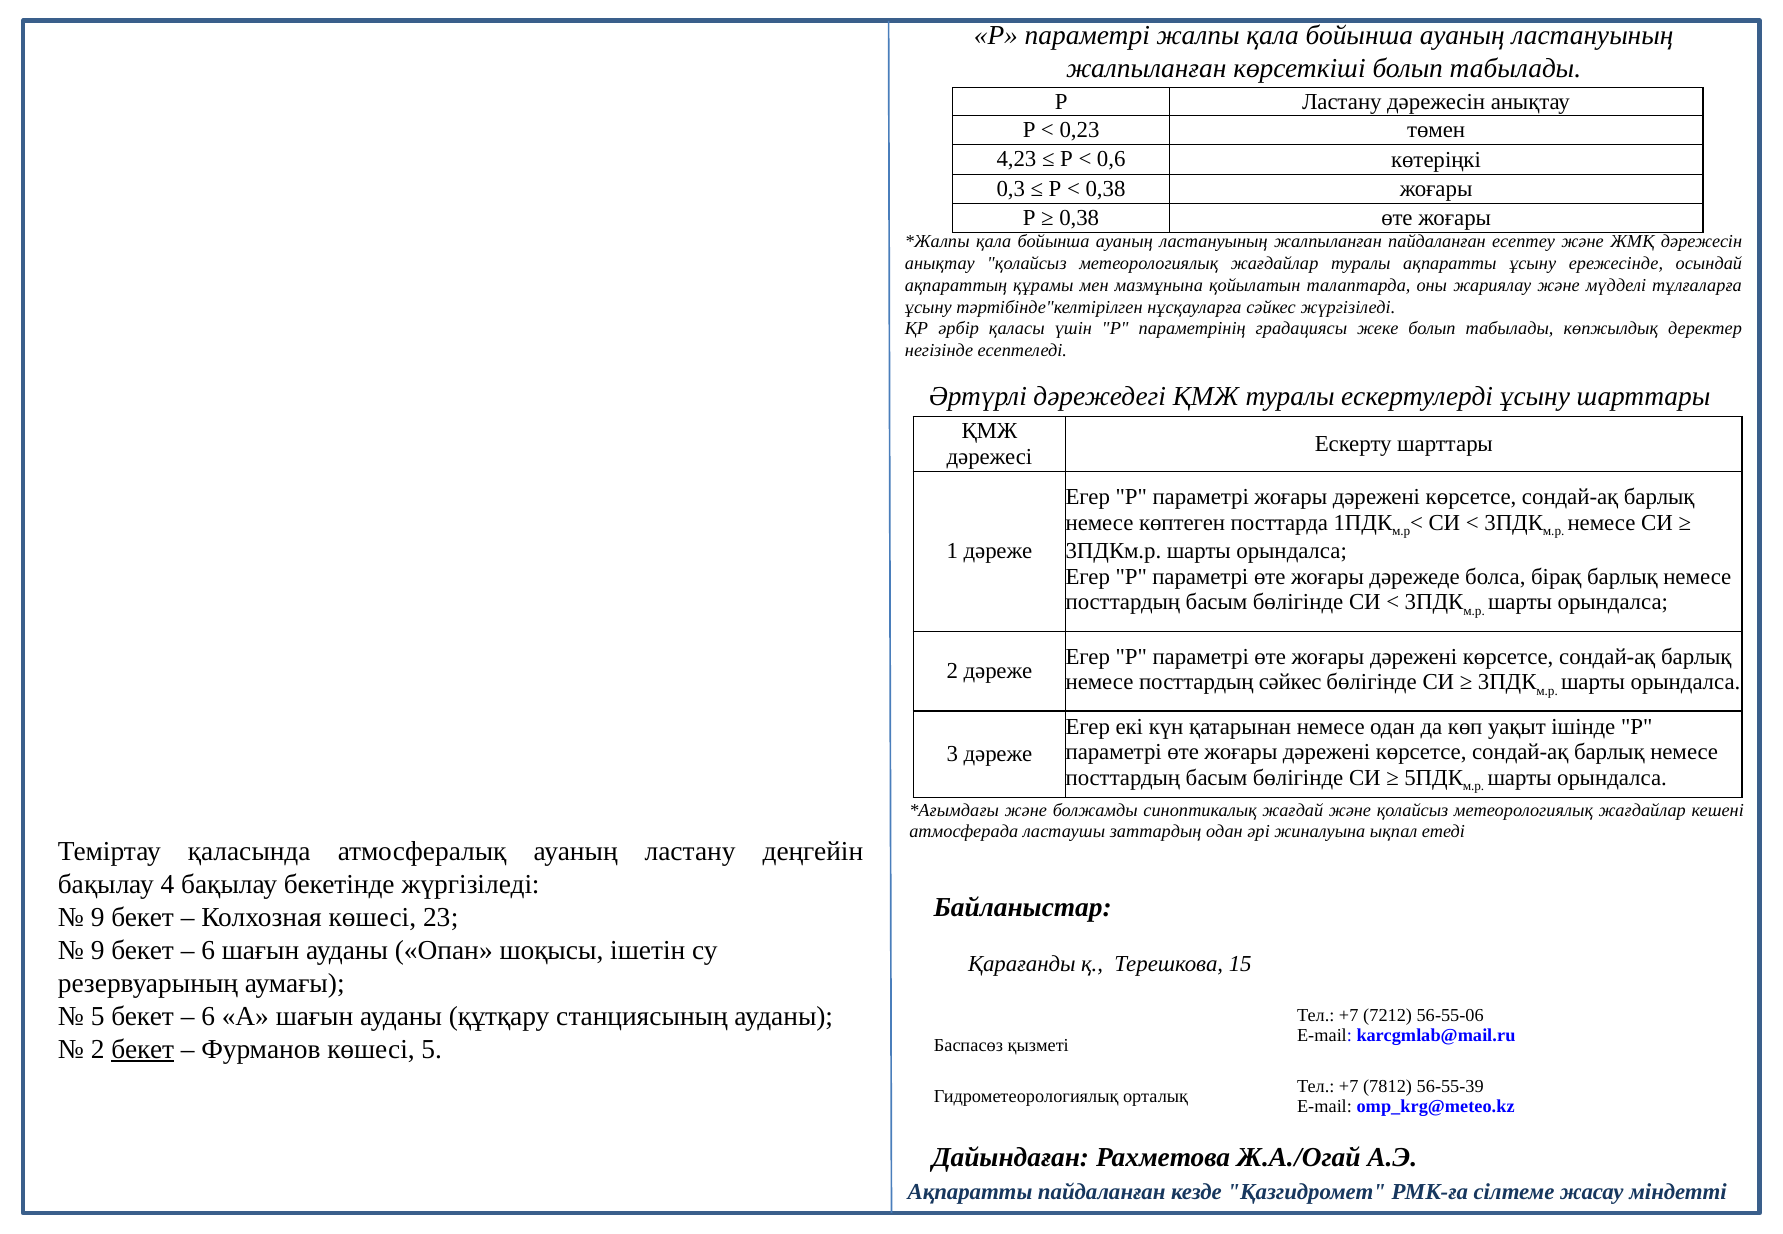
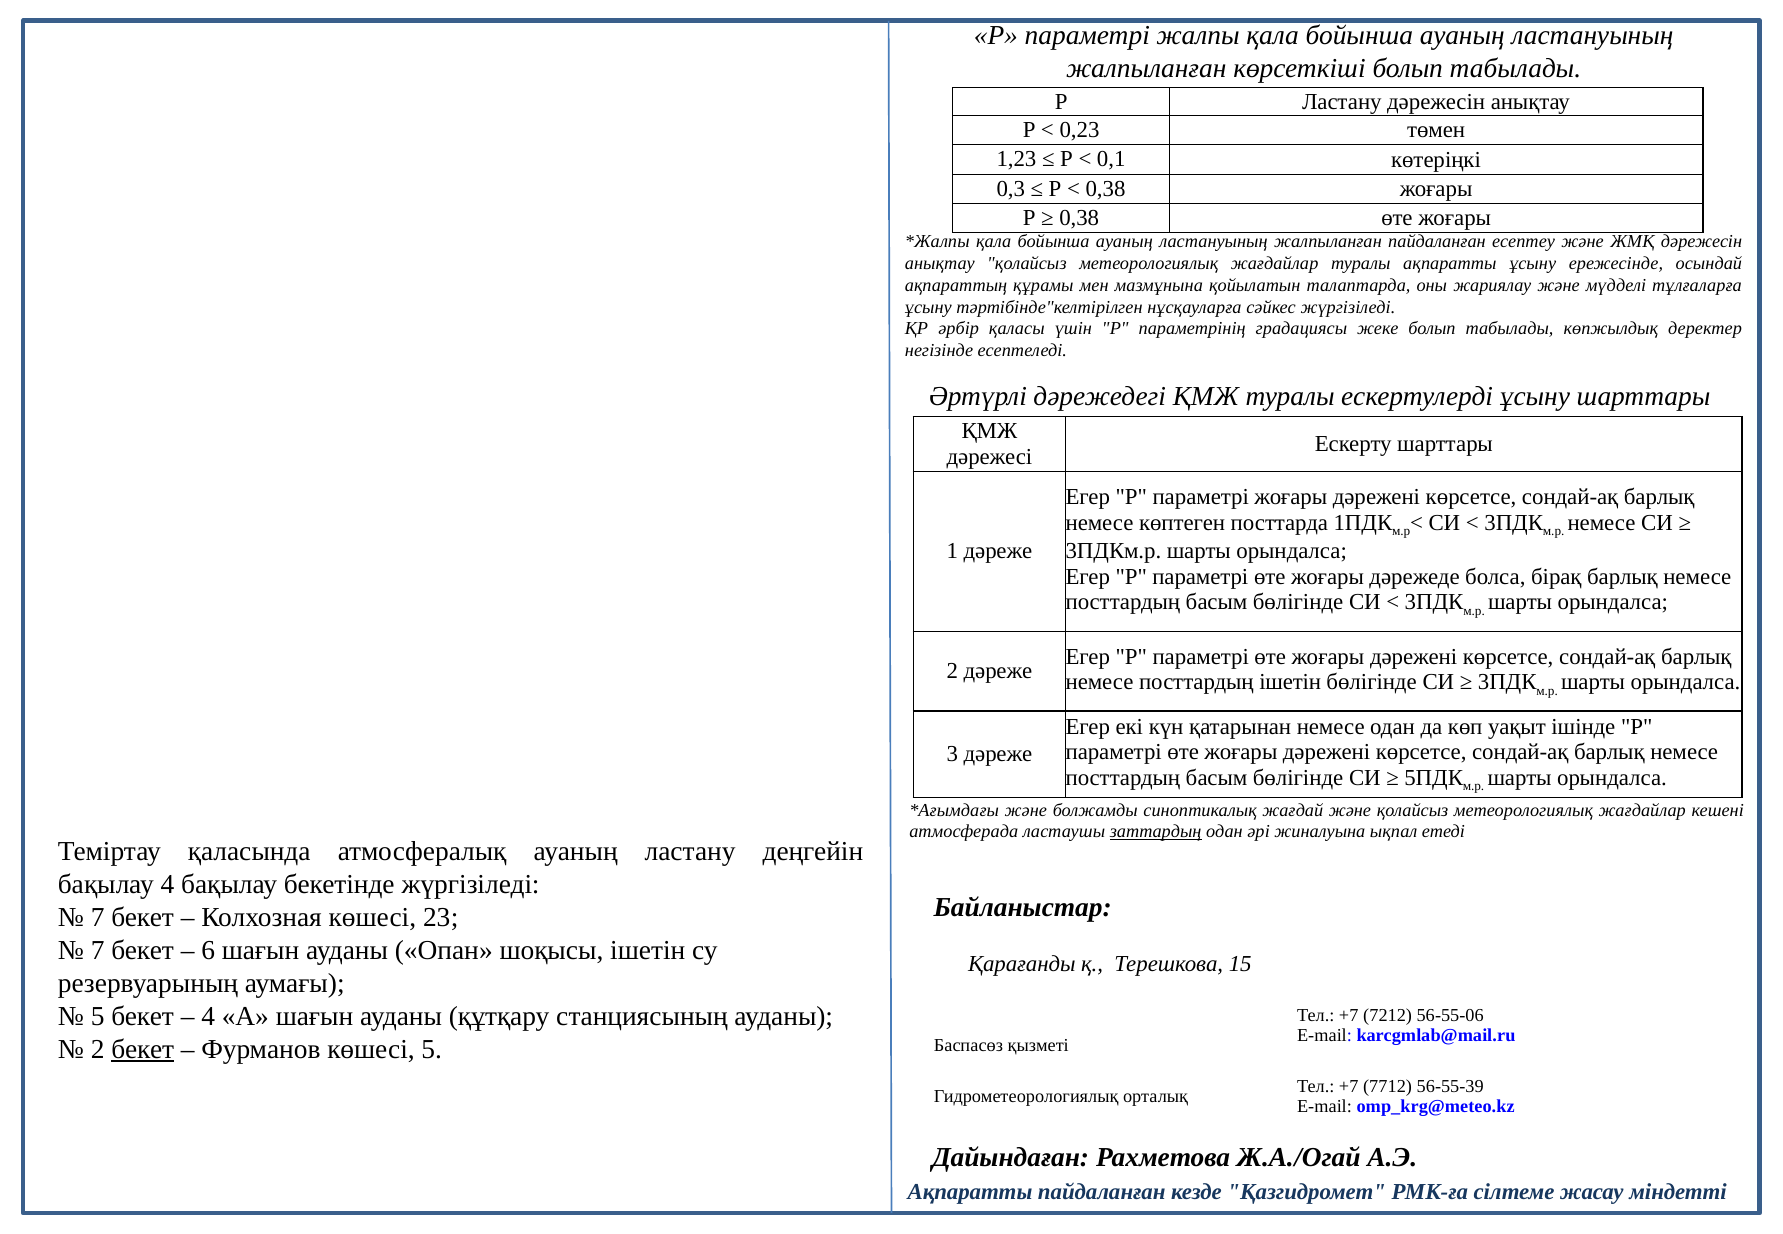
4,23: 4,23 -> 1,23
0,6: 0,6 -> 0,1
посттардың сәйкес: сәйкес -> ішетін
заттардың underline: none -> present
9 at (98, 918): 9 -> 7
9 at (98, 951): 9 -> 7
6 at (208, 1017): 6 -> 4
7812: 7812 -> 7712
